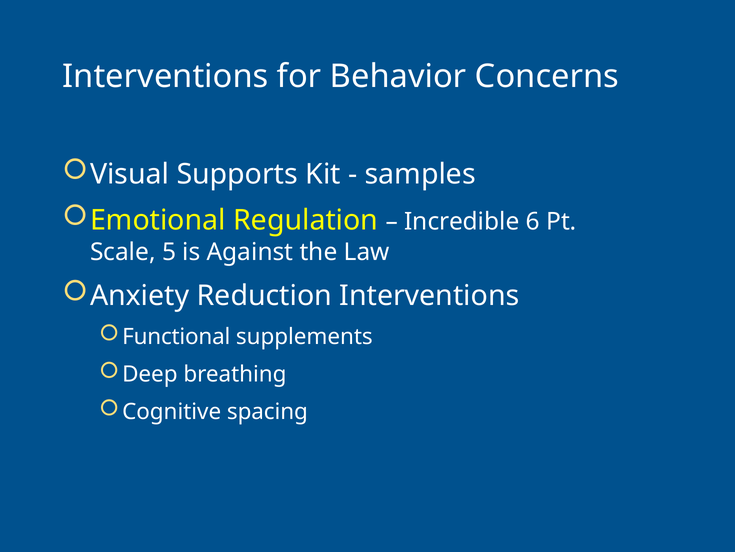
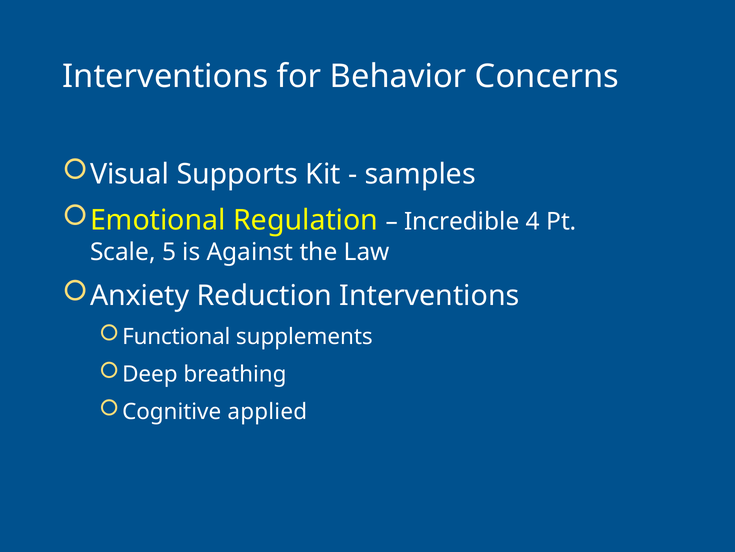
6: 6 -> 4
spacing: spacing -> applied
